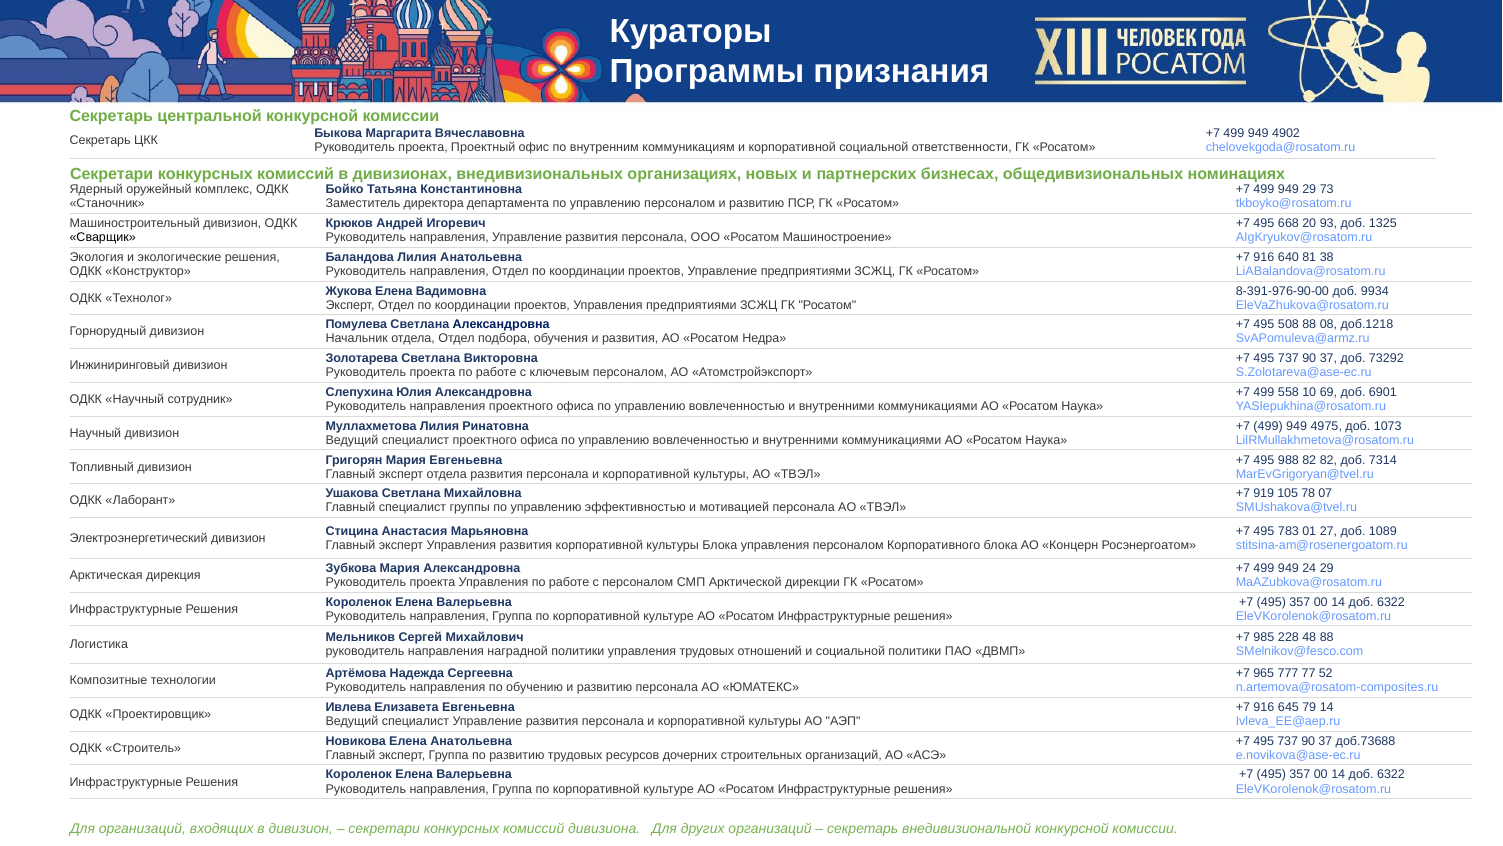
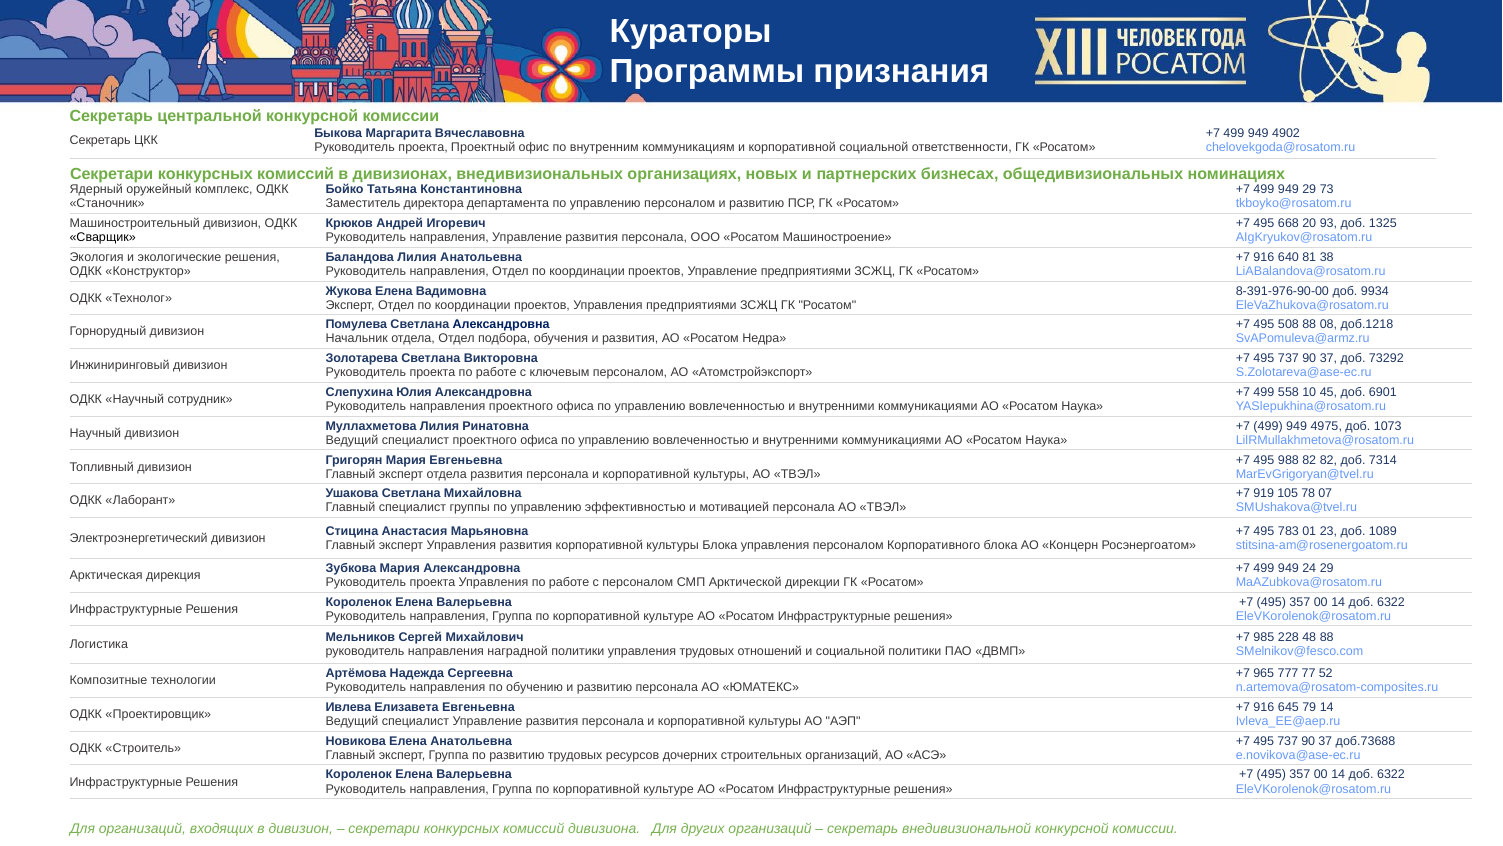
69: 69 -> 45
27: 27 -> 23
